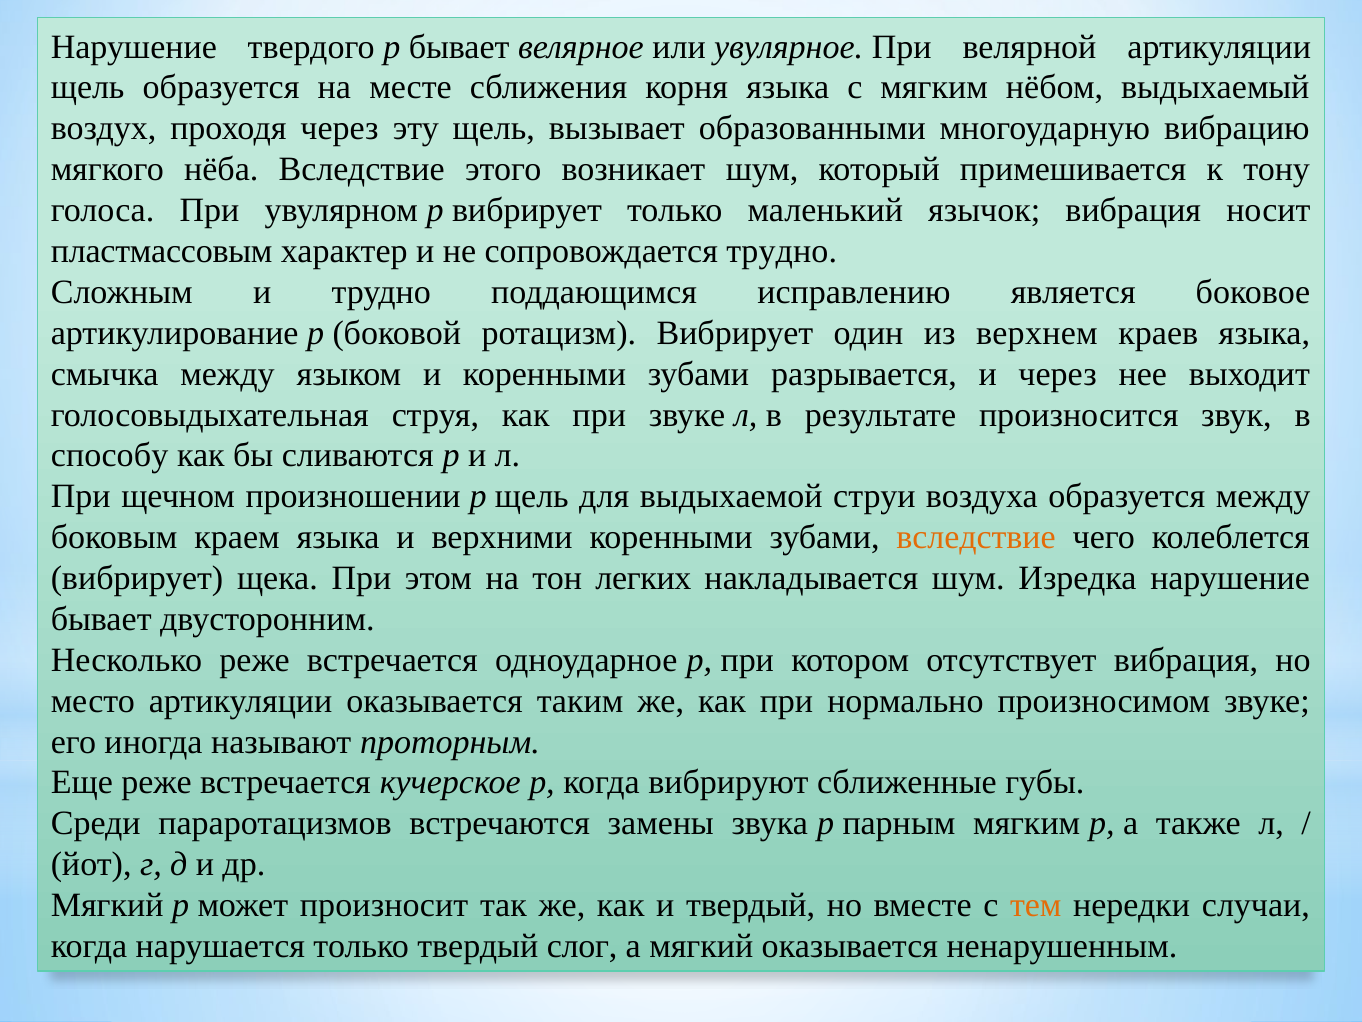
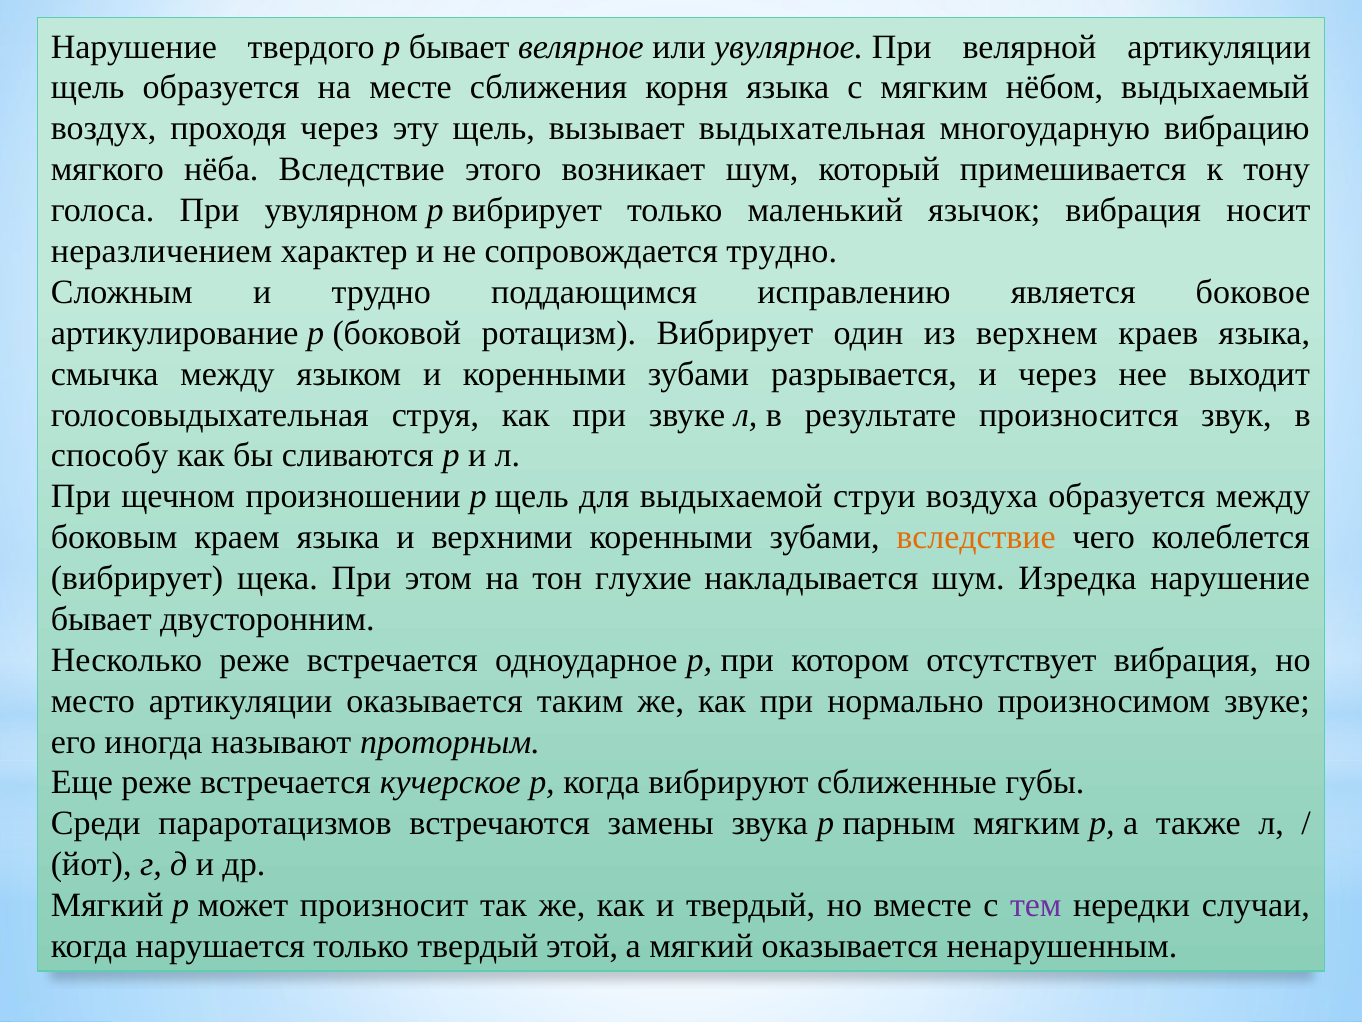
образованными: образованными -> выдыхательная
пластмассовым: пластмассовым -> неразличением
легких: легких -> глухие
тем colour: orange -> purple
слог: слог -> этой
